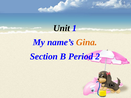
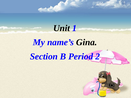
Gina colour: orange -> black
